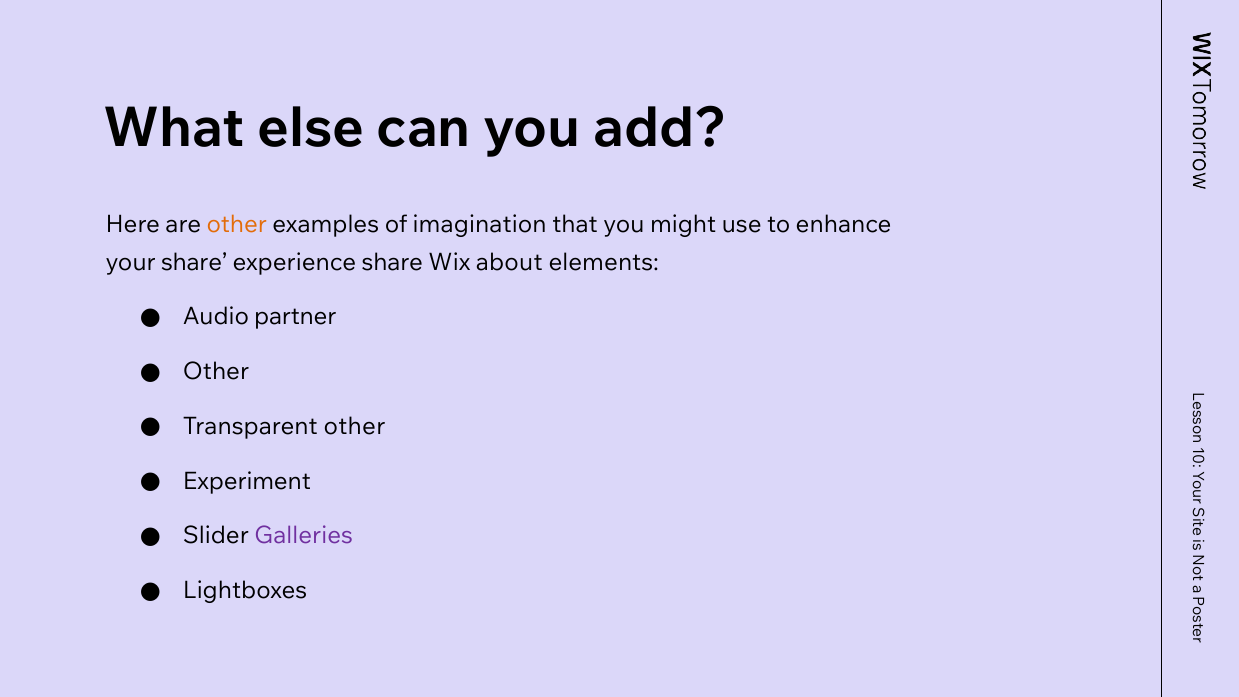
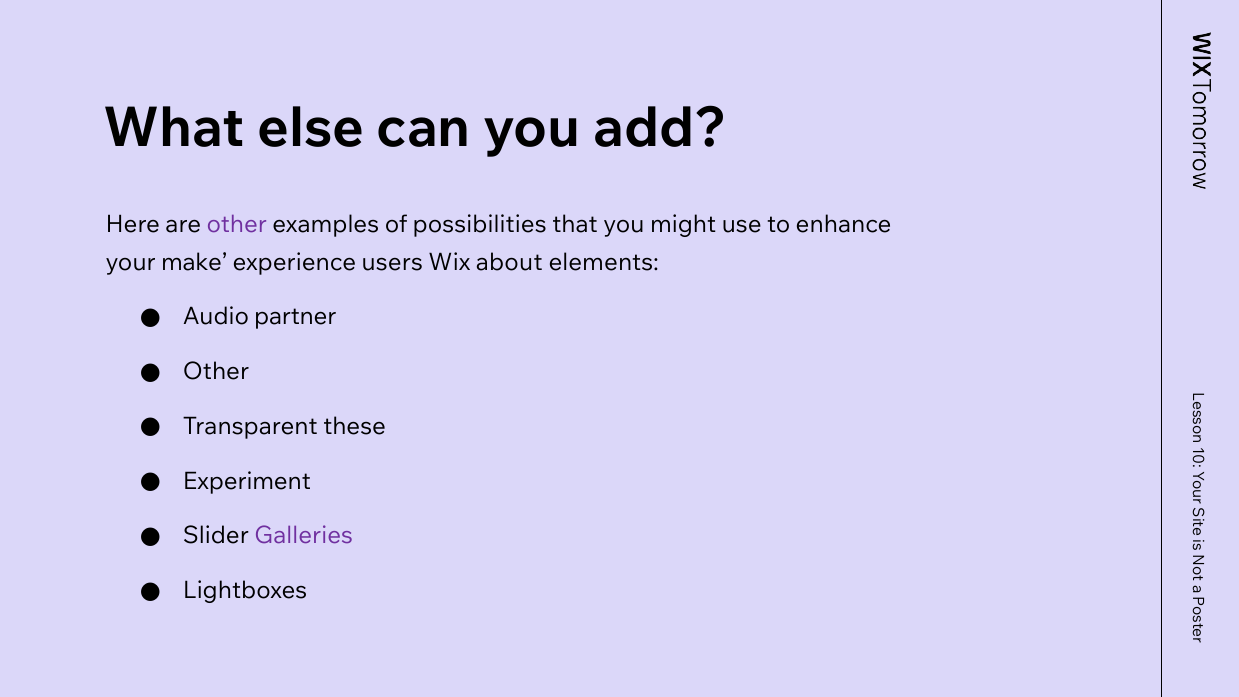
other at (237, 225) colour: orange -> purple
imagination: imagination -> possibilities
your share: share -> make
experience share: share -> users
Transparent other: other -> these
